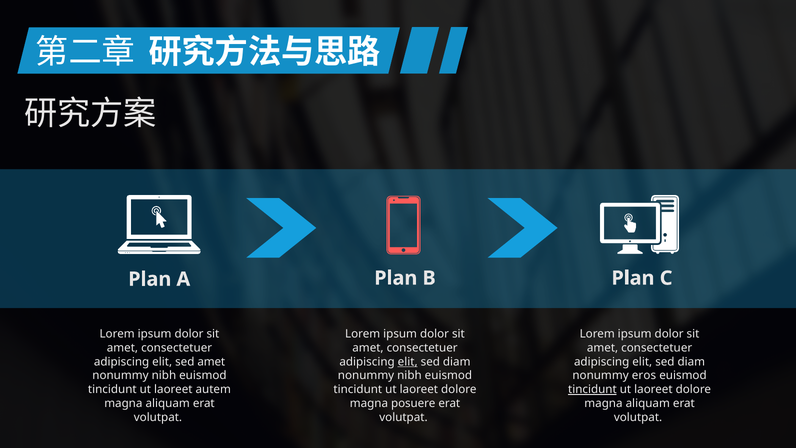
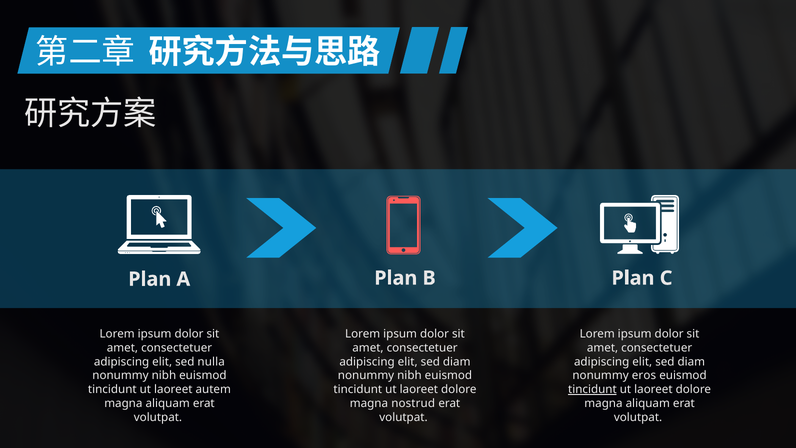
sed amet: amet -> nulla
elit at (408, 361) underline: present -> none
posuere: posuere -> nostrud
